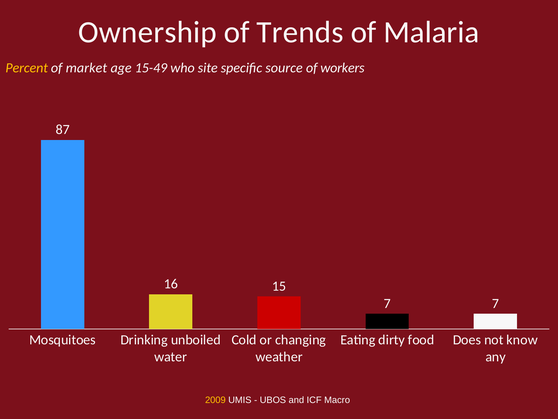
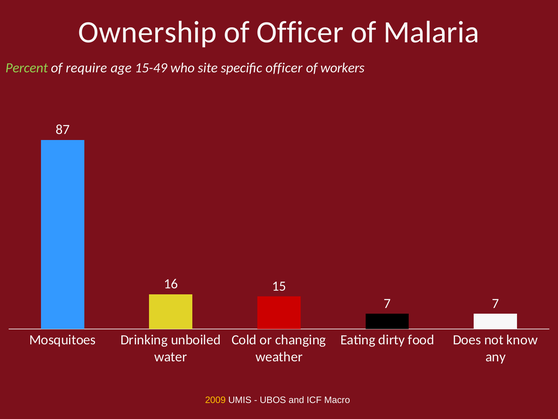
of Trends: Trends -> Officer
Percent colour: yellow -> light green
market: market -> require
specific source: source -> officer
